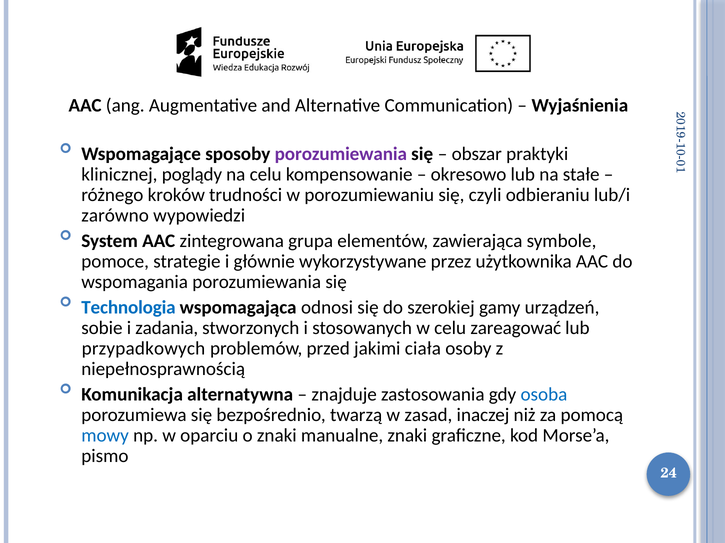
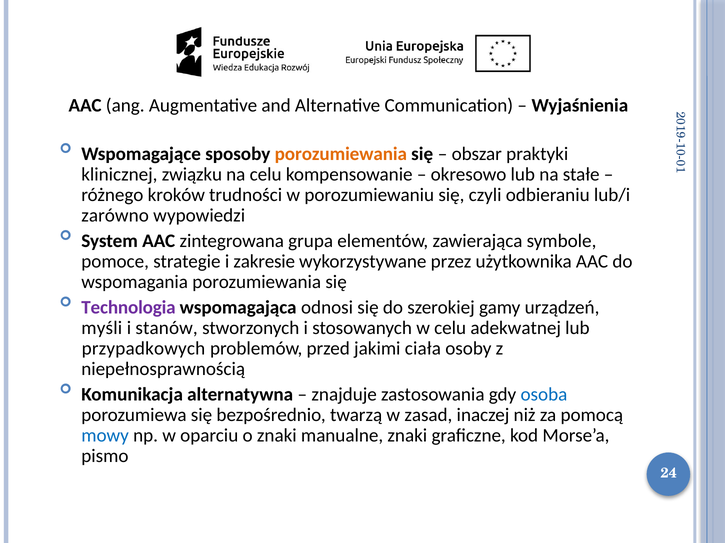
porozumiewania at (341, 154) colour: purple -> orange
poglądy: poglądy -> związku
głównie: głównie -> zakresie
Technologia colour: blue -> purple
sobie: sobie -> myśli
zadania: zadania -> stanów
zareagować: zareagować -> adekwatnej
